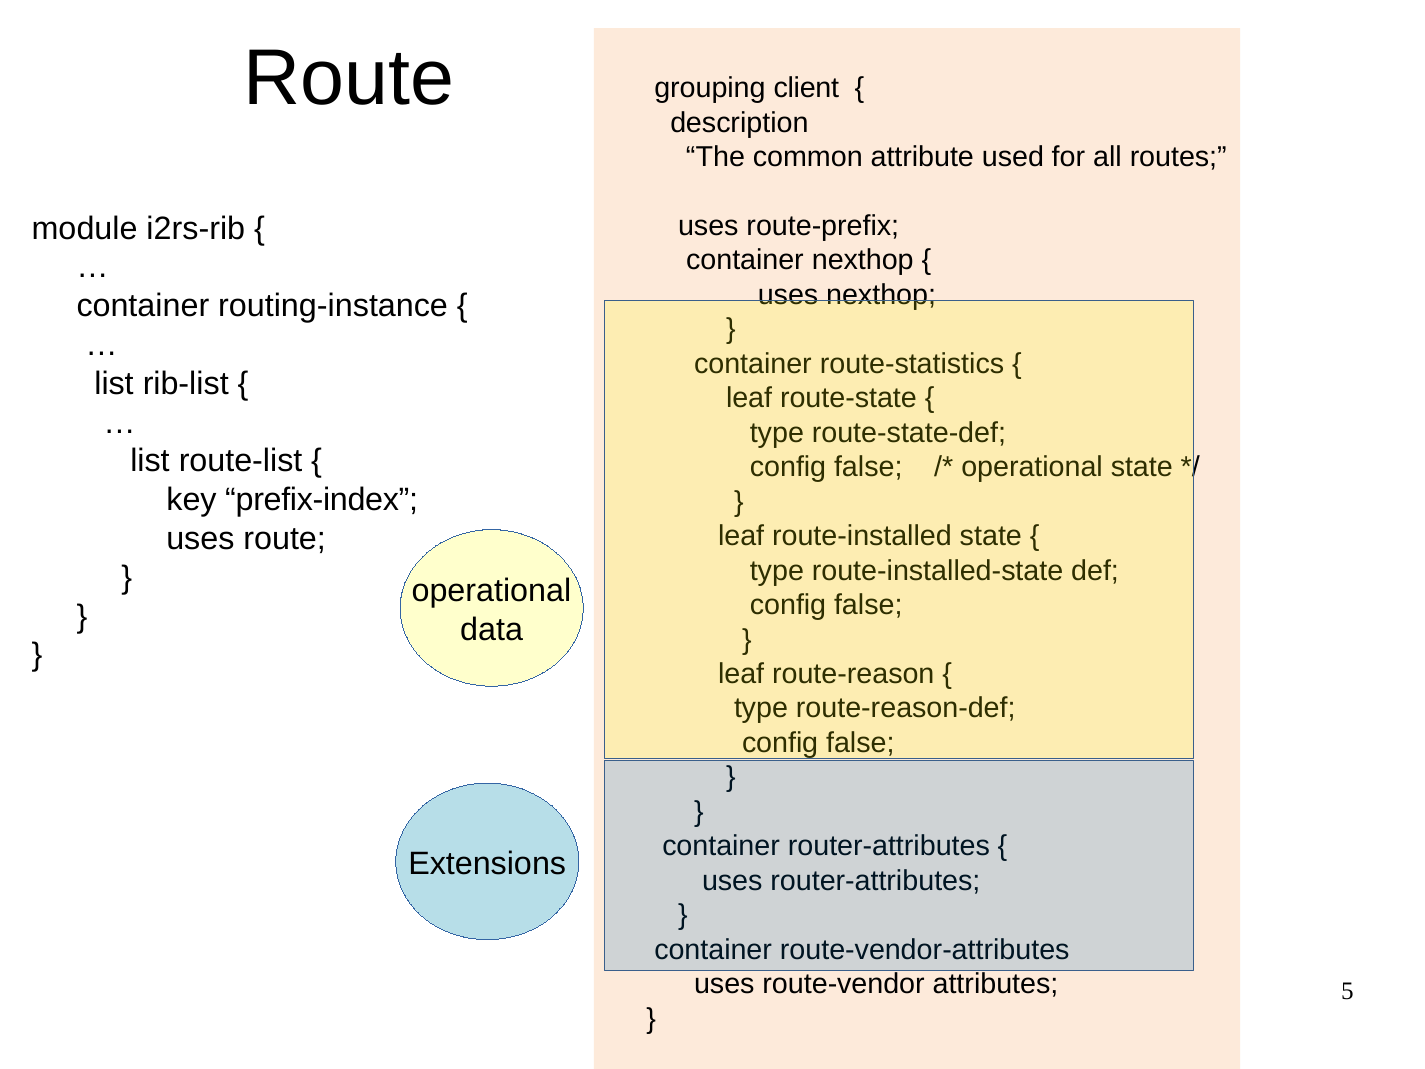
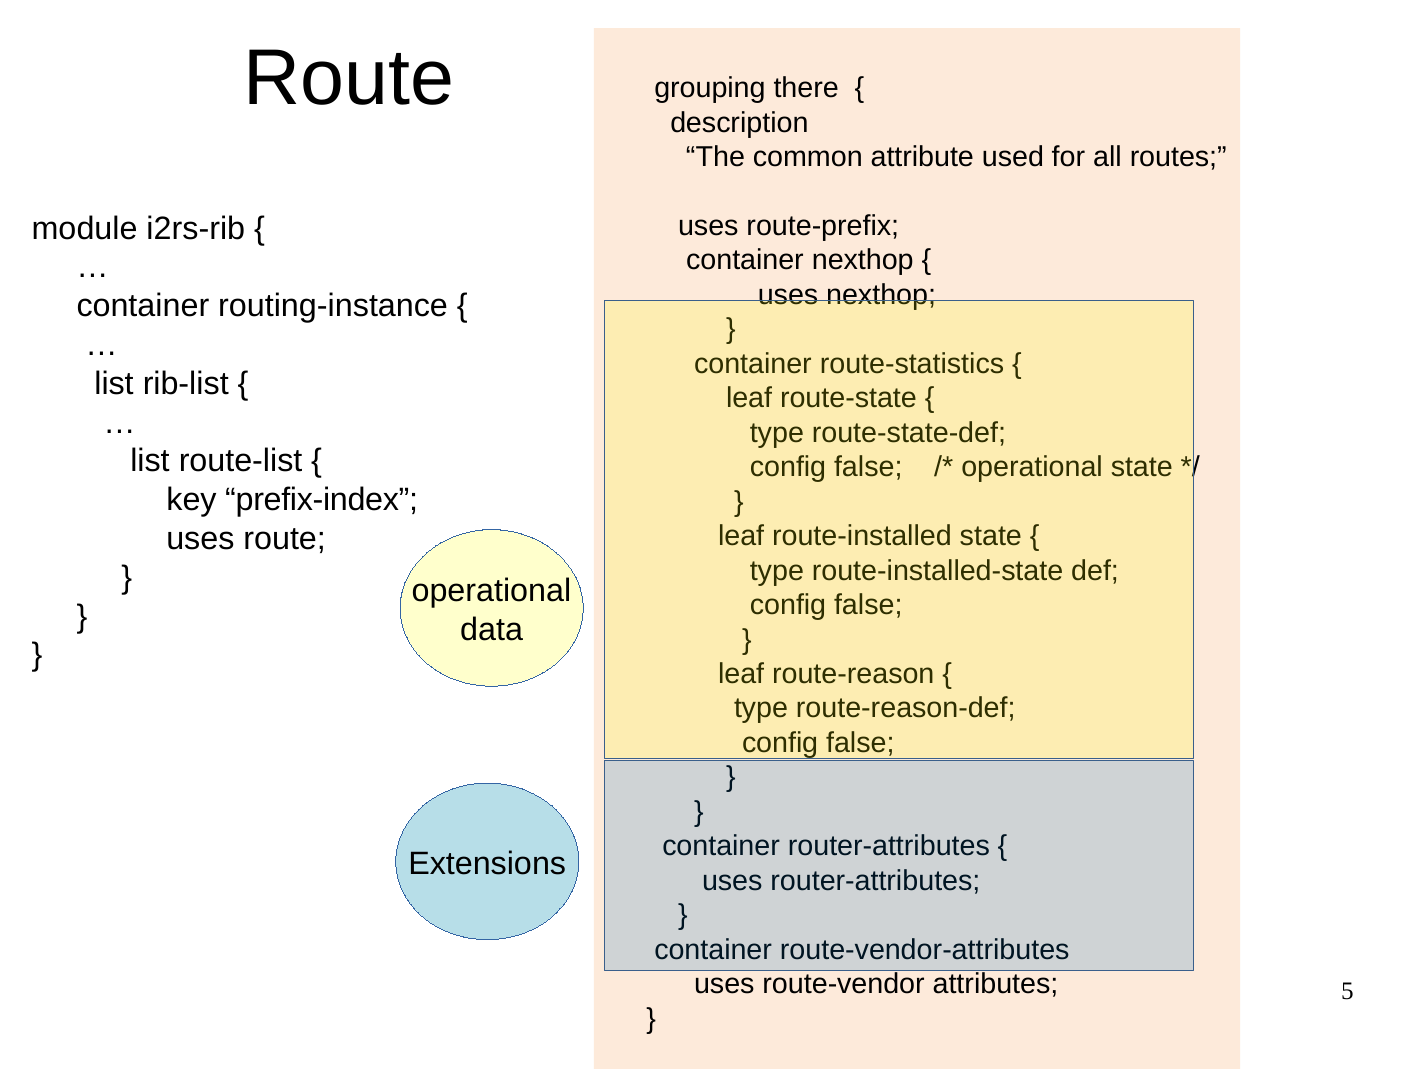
client: client -> there
